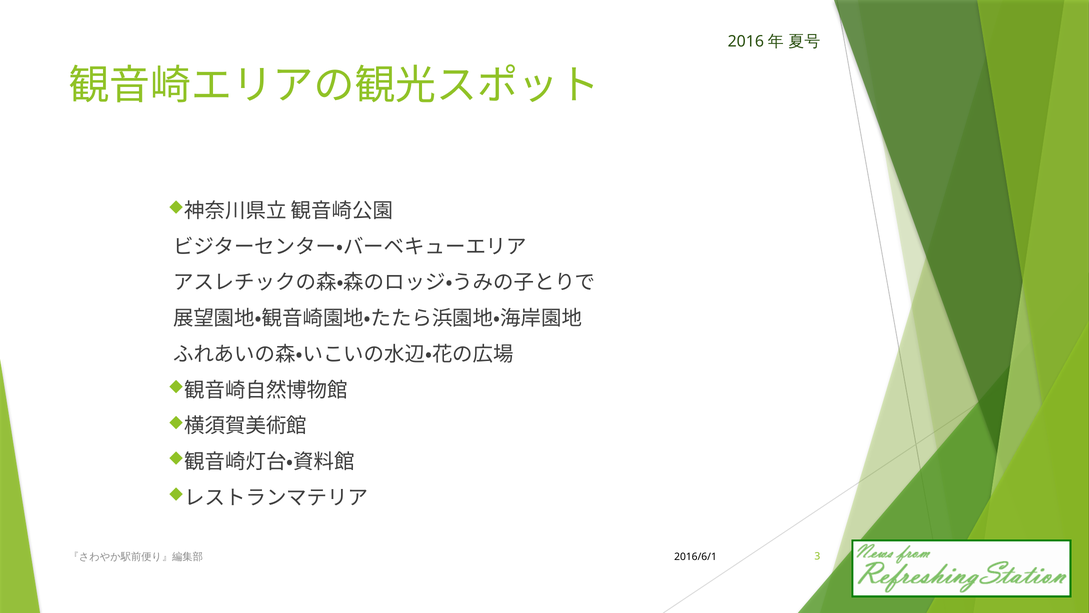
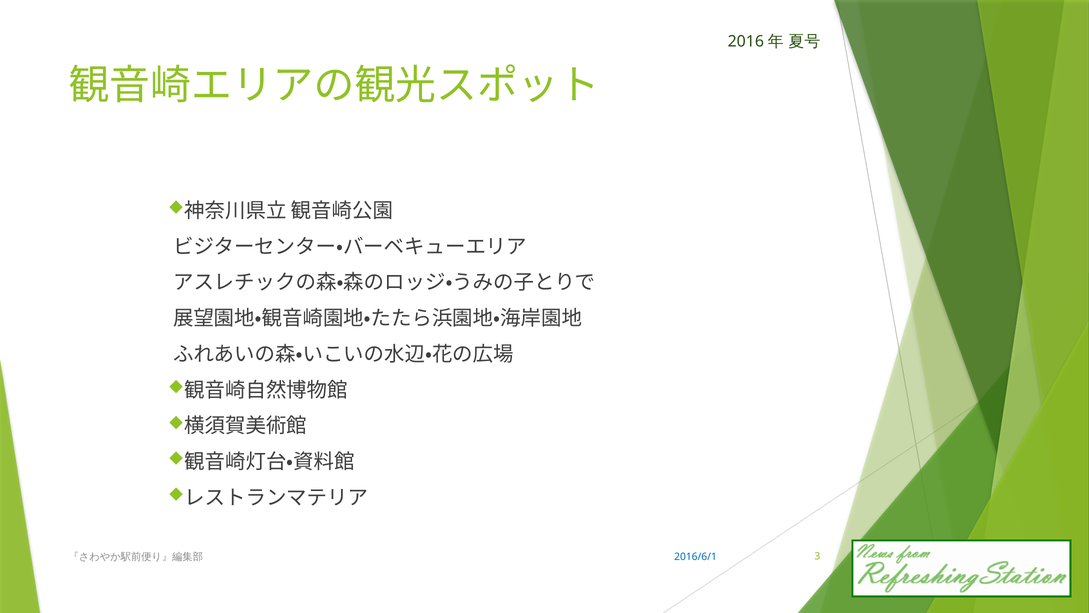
2016/6/1 colour: black -> blue
